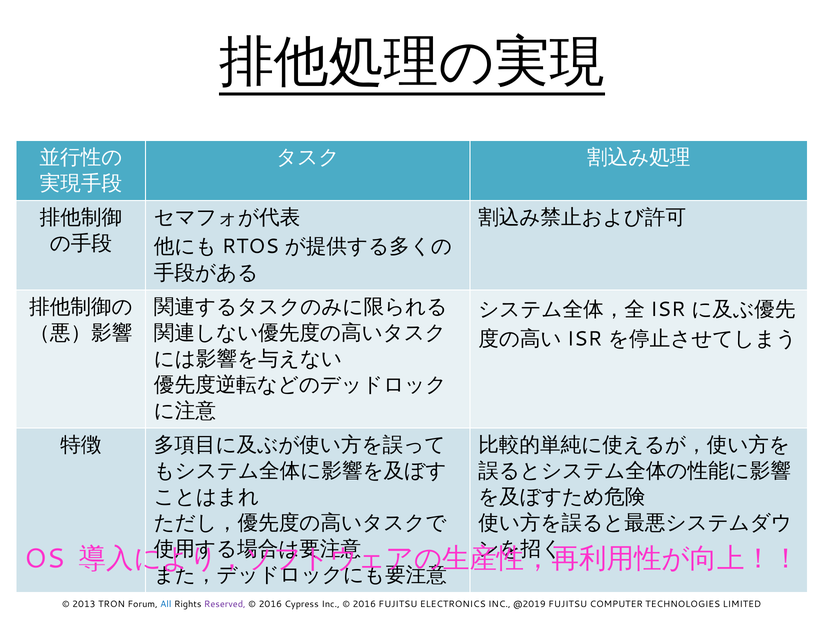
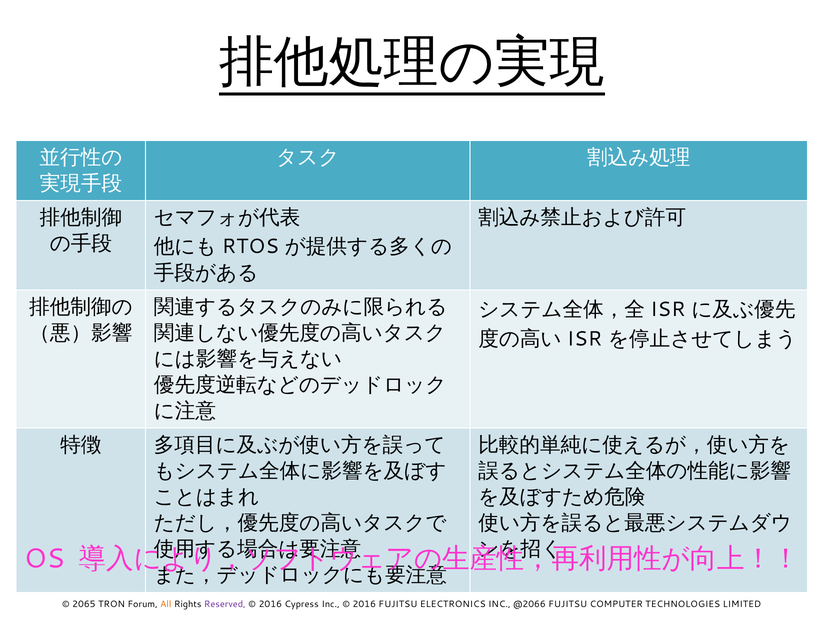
2013: 2013 -> 2065
All colour: blue -> orange
@2019: @2019 -> @2066
